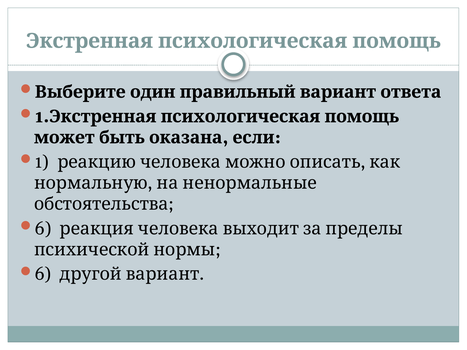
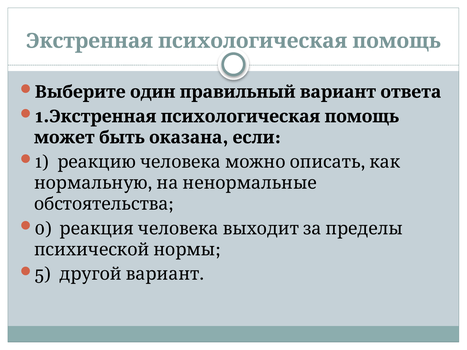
6 at (43, 229): 6 -> 0
6 at (43, 274): 6 -> 5
